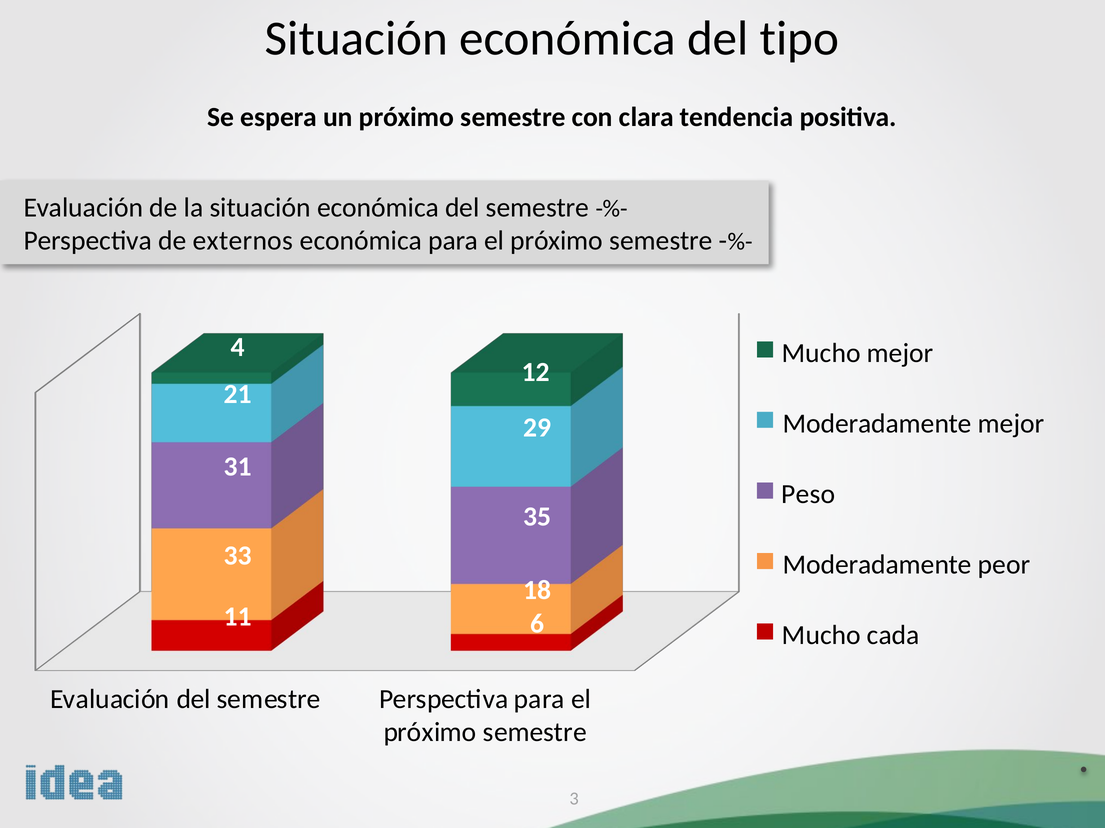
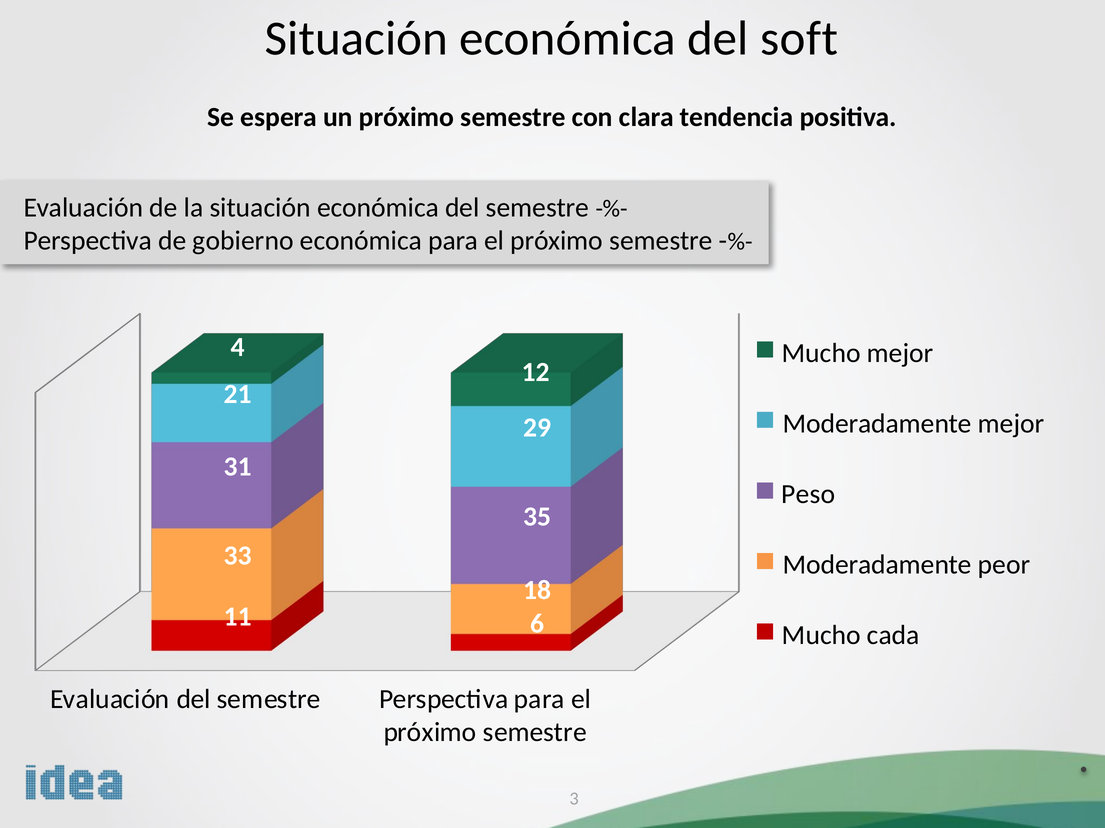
tipo: tipo -> soft
externos: externos -> gobierno
